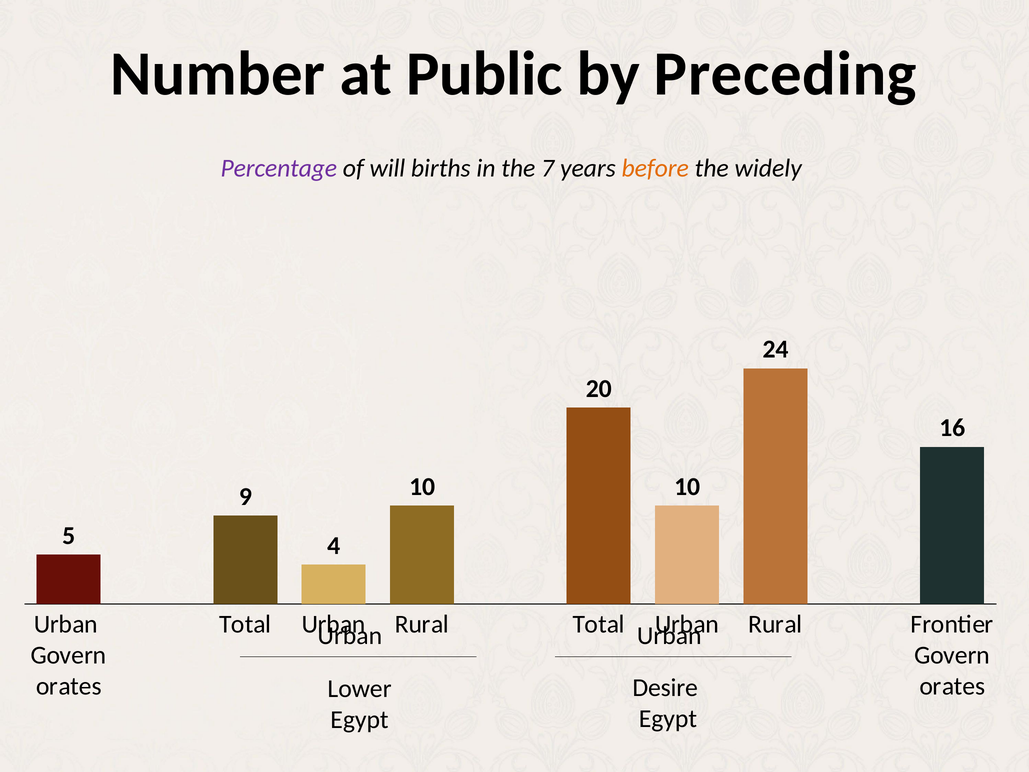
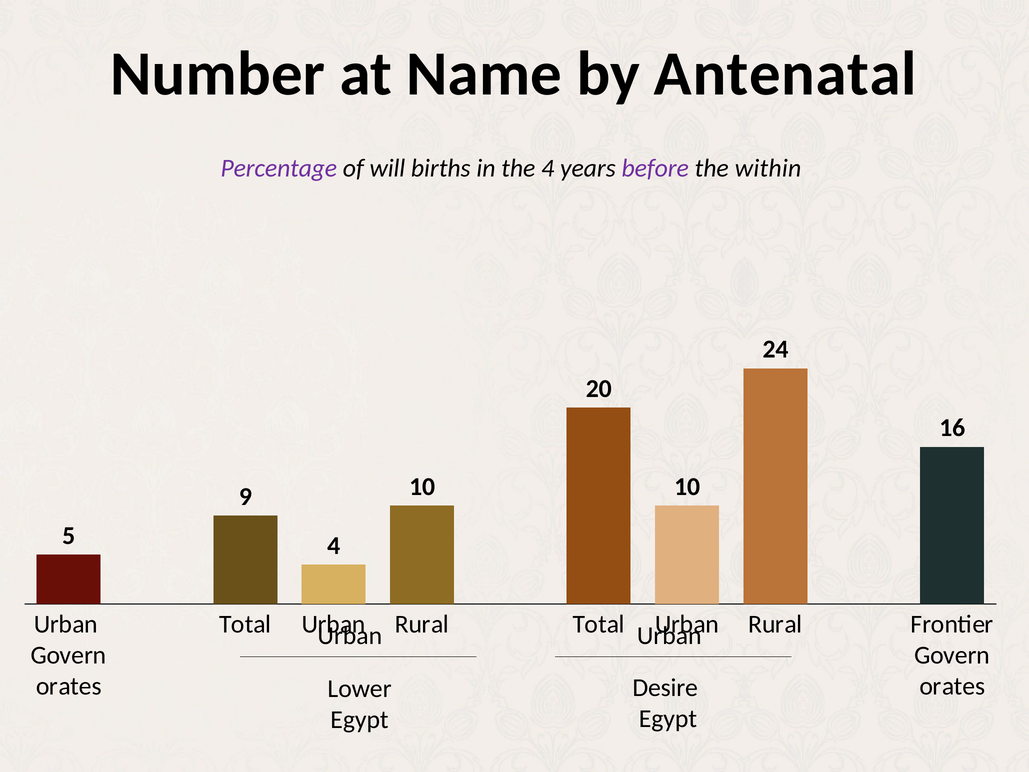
Public: Public -> Name
Preceding: Preceding -> Antenatal
the 7: 7 -> 4
before colour: orange -> purple
widely: widely -> within
